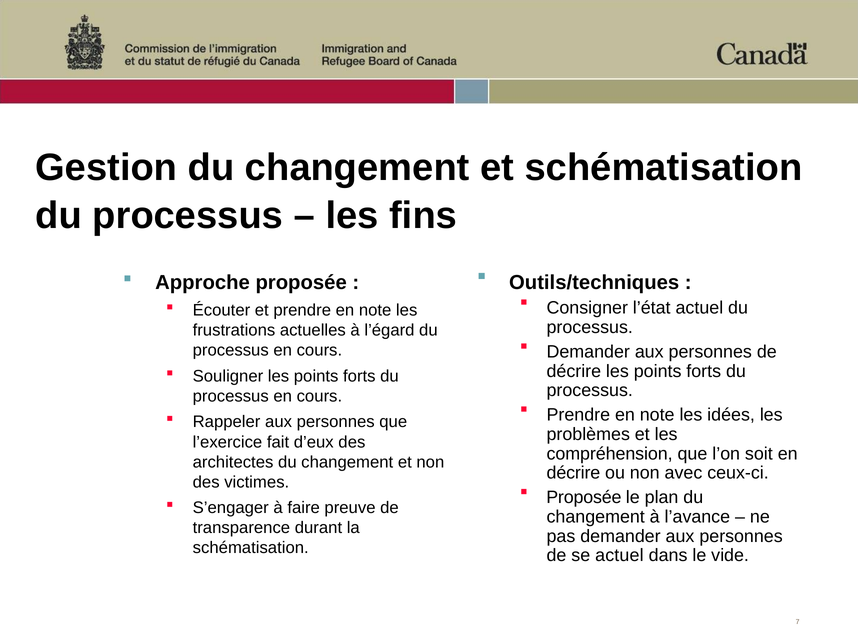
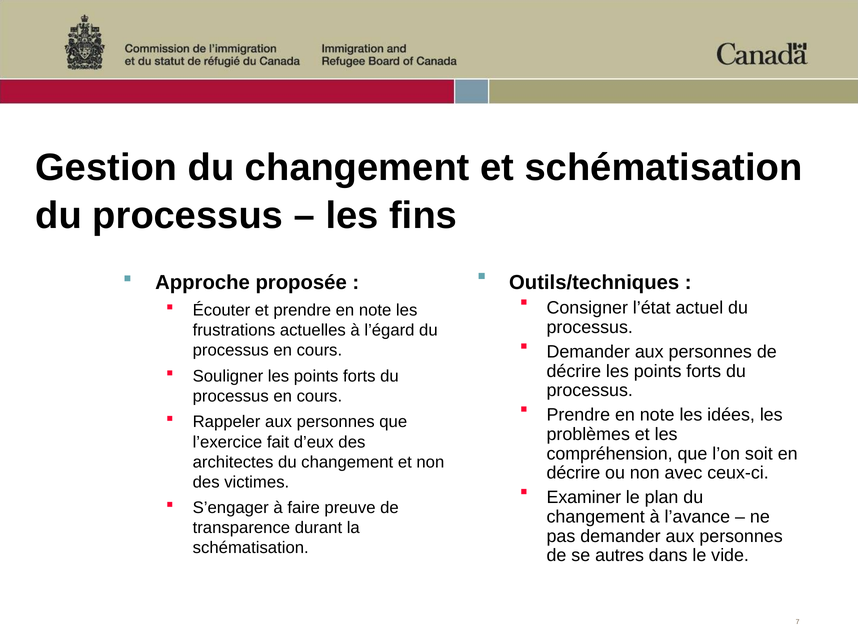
Proposée at (584, 497): Proposée -> Examiner
se actuel: actuel -> autres
